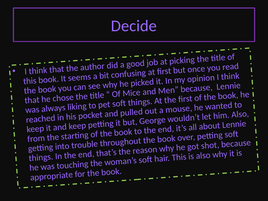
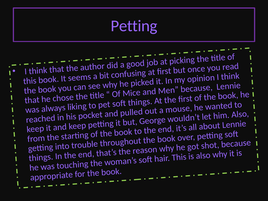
Decide at (134, 26): Decide -> Petting
